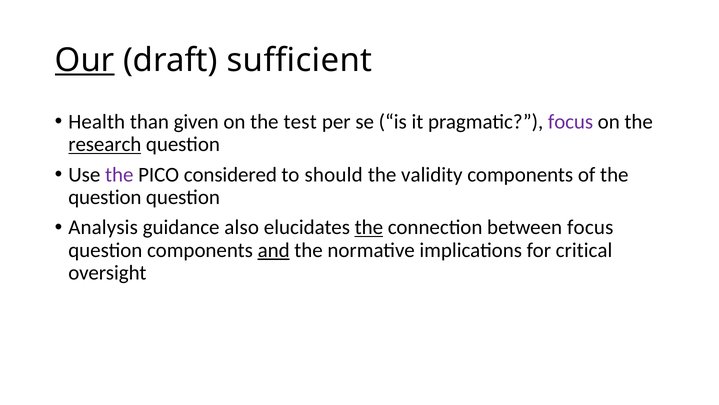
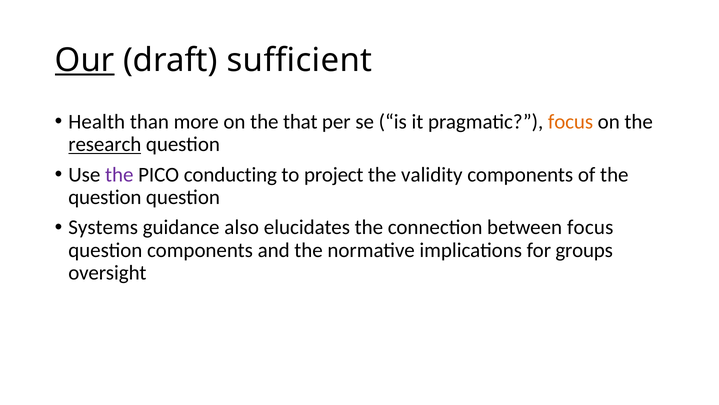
given: given -> more
test: test -> that
focus at (571, 122) colour: purple -> orange
considered: considered -> conducting
should: should -> project
Analysis: Analysis -> Systems
the at (369, 227) underline: present -> none
and underline: present -> none
critical: critical -> groups
